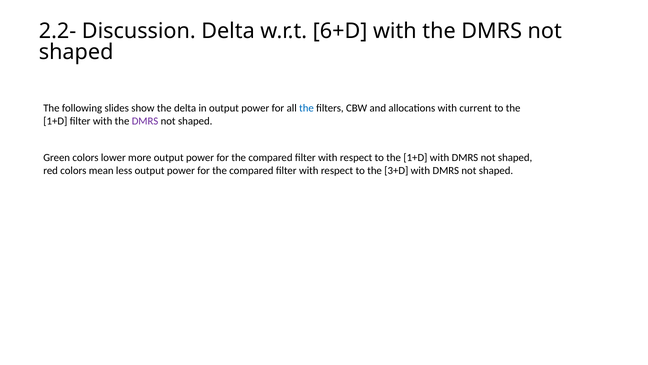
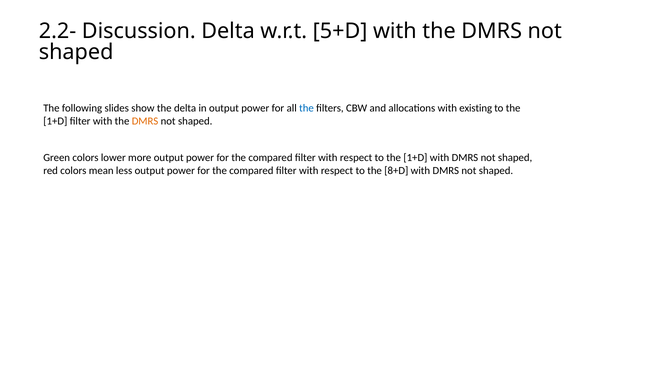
6+D: 6+D -> 5+D
current: current -> existing
DMRS at (145, 121) colour: purple -> orange
3+D: 3+D -> 8+D
